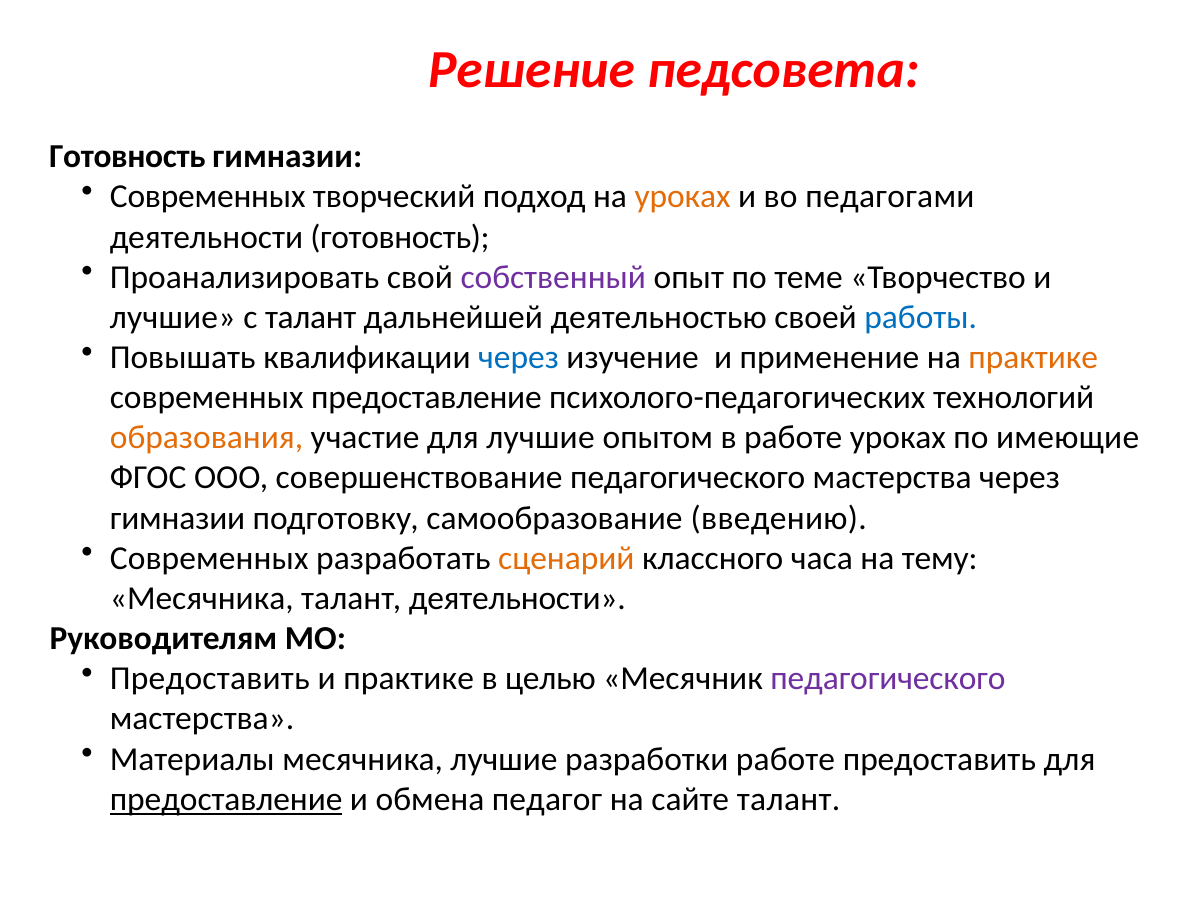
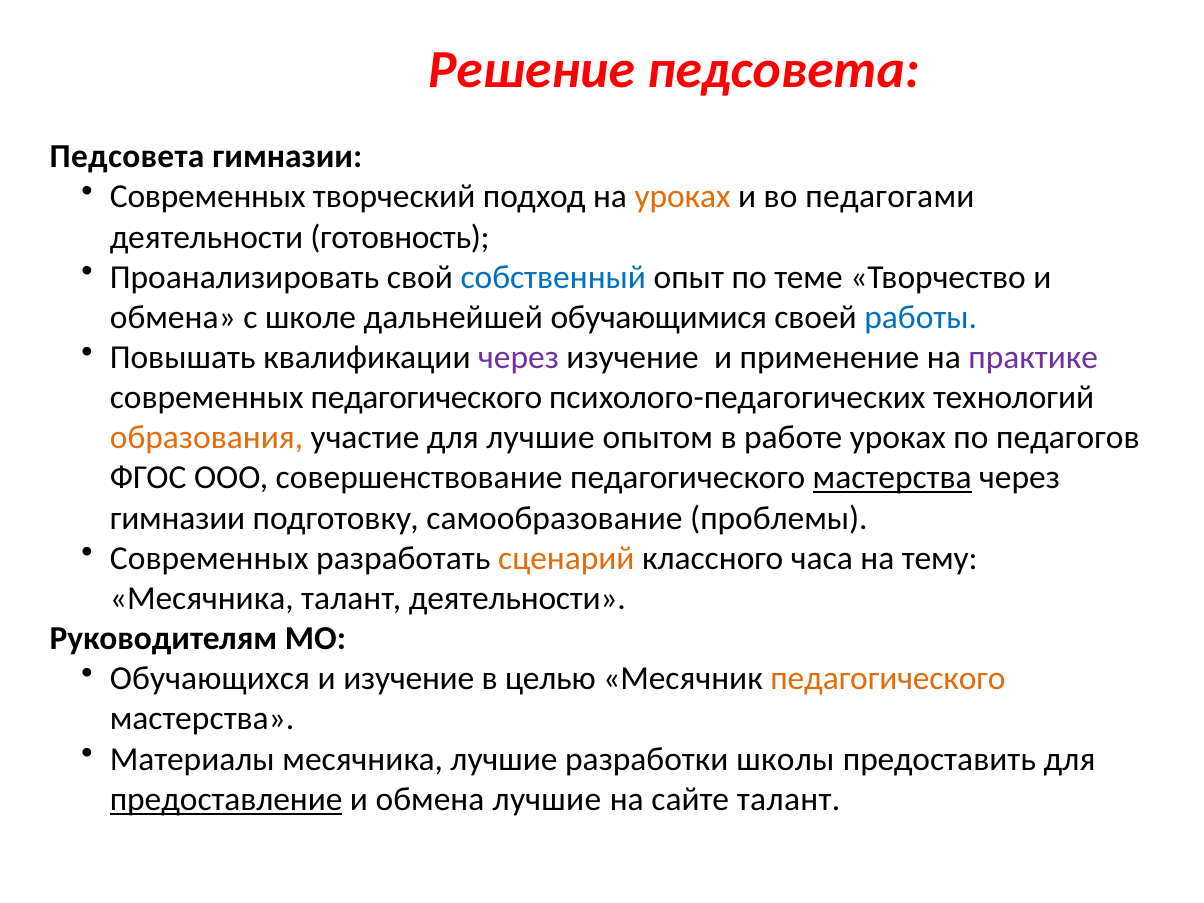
Готовность at (127, 157): Готовность -> Педсовета
собственный colour: purple -> blue
лучшие at (173, 317): лучшие -> обмена
с талант: талант -> школе
деятельностью: деятельностью -> обучающимися
через at (519, 358) colour: blue -> purple
практике at (1033, 358) colour: orange -> purple
современных предоставление: предоставление -> педагогического
имеющие: имеющие -> педагогов
мастерства at (892, 478) underline: none -> present
введению: введению -> проблемы
Предоставить at (210, 679): Предоставить -> Обучающихся
и практике: практике -> изучение
педагогического at (888, 679) colour: purple -> orange
разработки работе: работе -> школы
обмена педагог: педагог -> лучшие
